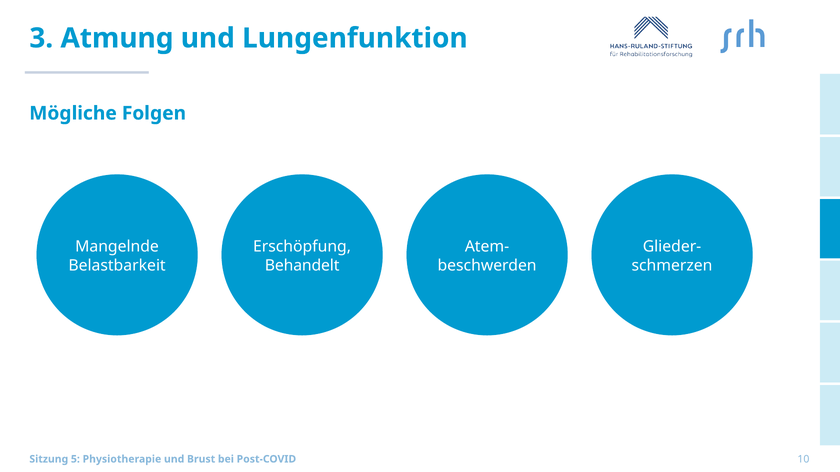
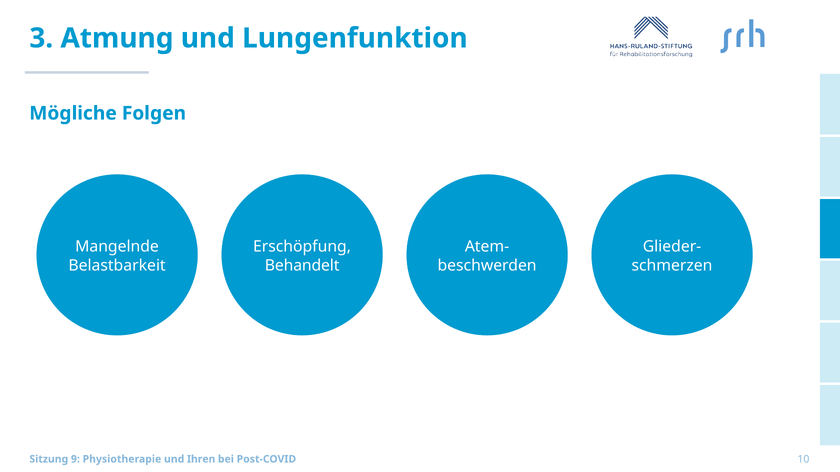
5: 5 -> 9
Brust: Brust -> Ihren
